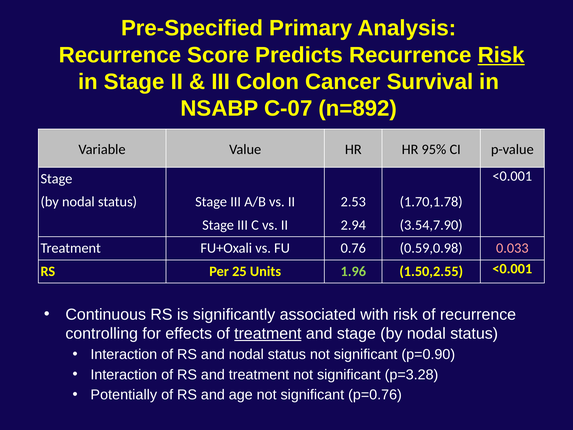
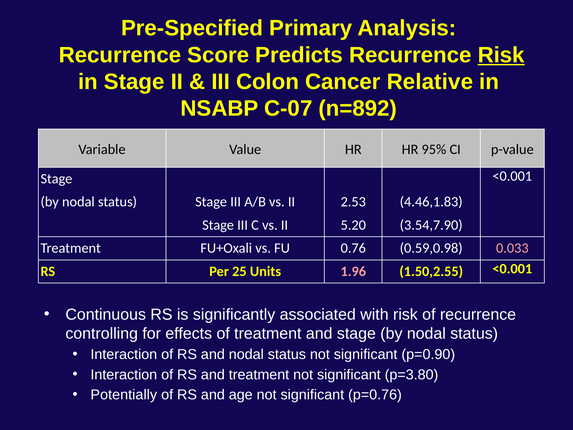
Survival: Survival -> Relative
1.70,1.78: 1.70,1.78 -> 4.46,1.83
2.94: 2.94 -> 5.20
1.96 colour: light green -> pink
treatment at (268, 333) underline: present -> none
p=3.28: p=3.28 -> p=3.80
